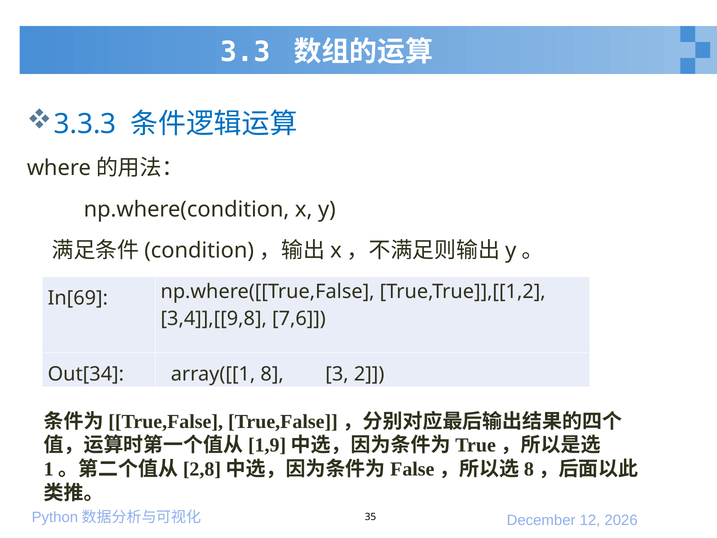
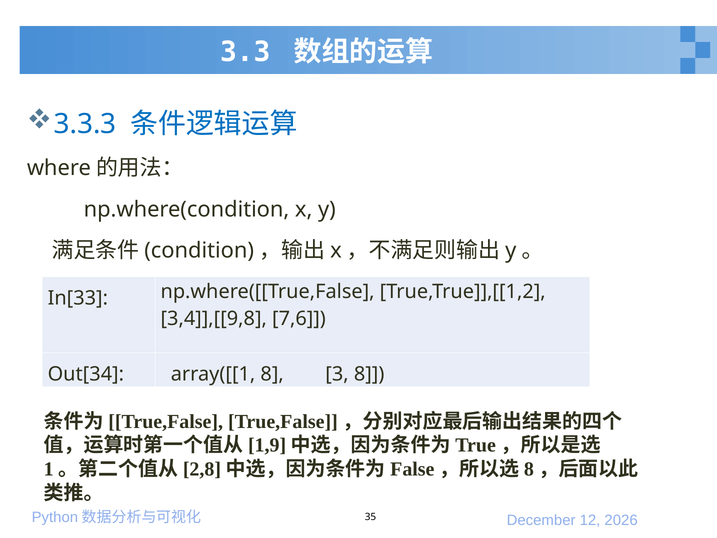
In[69: In[69 -> In[33
3 2: 2 -> 8
